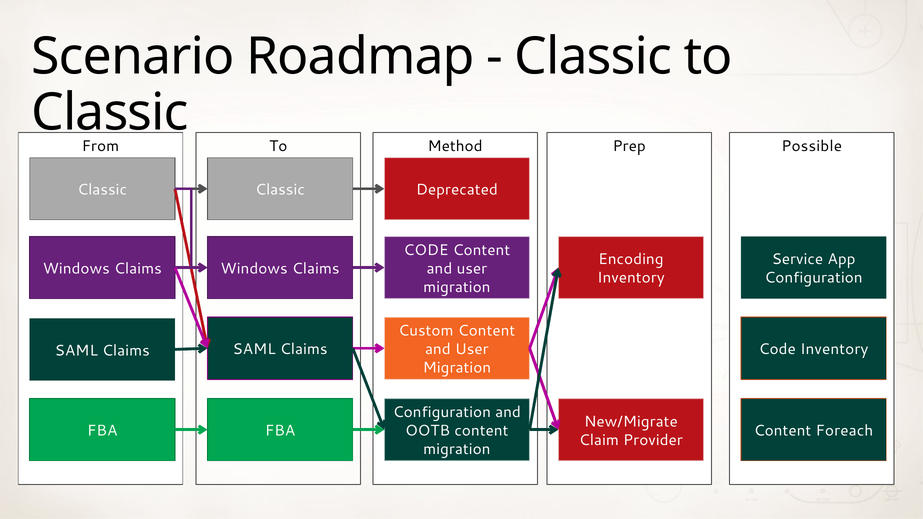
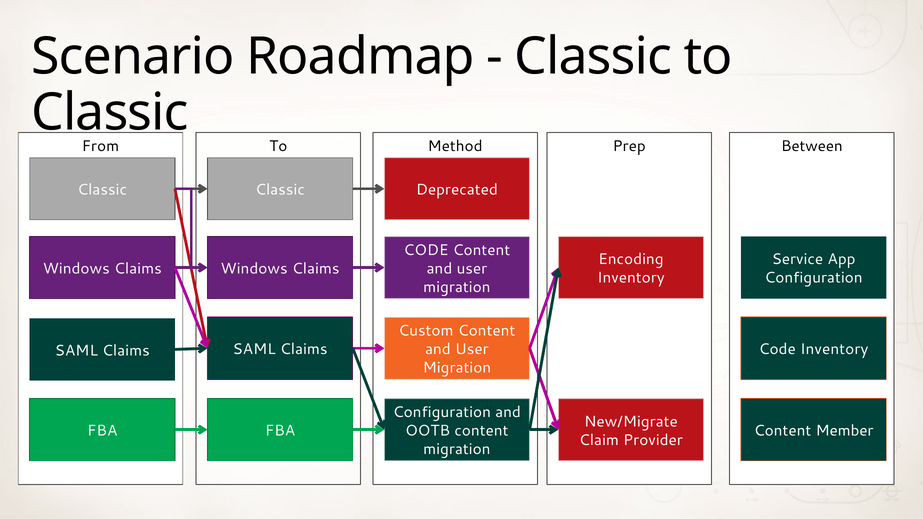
Possible: Possible -> Between
Foreach: Foreach -> Member
